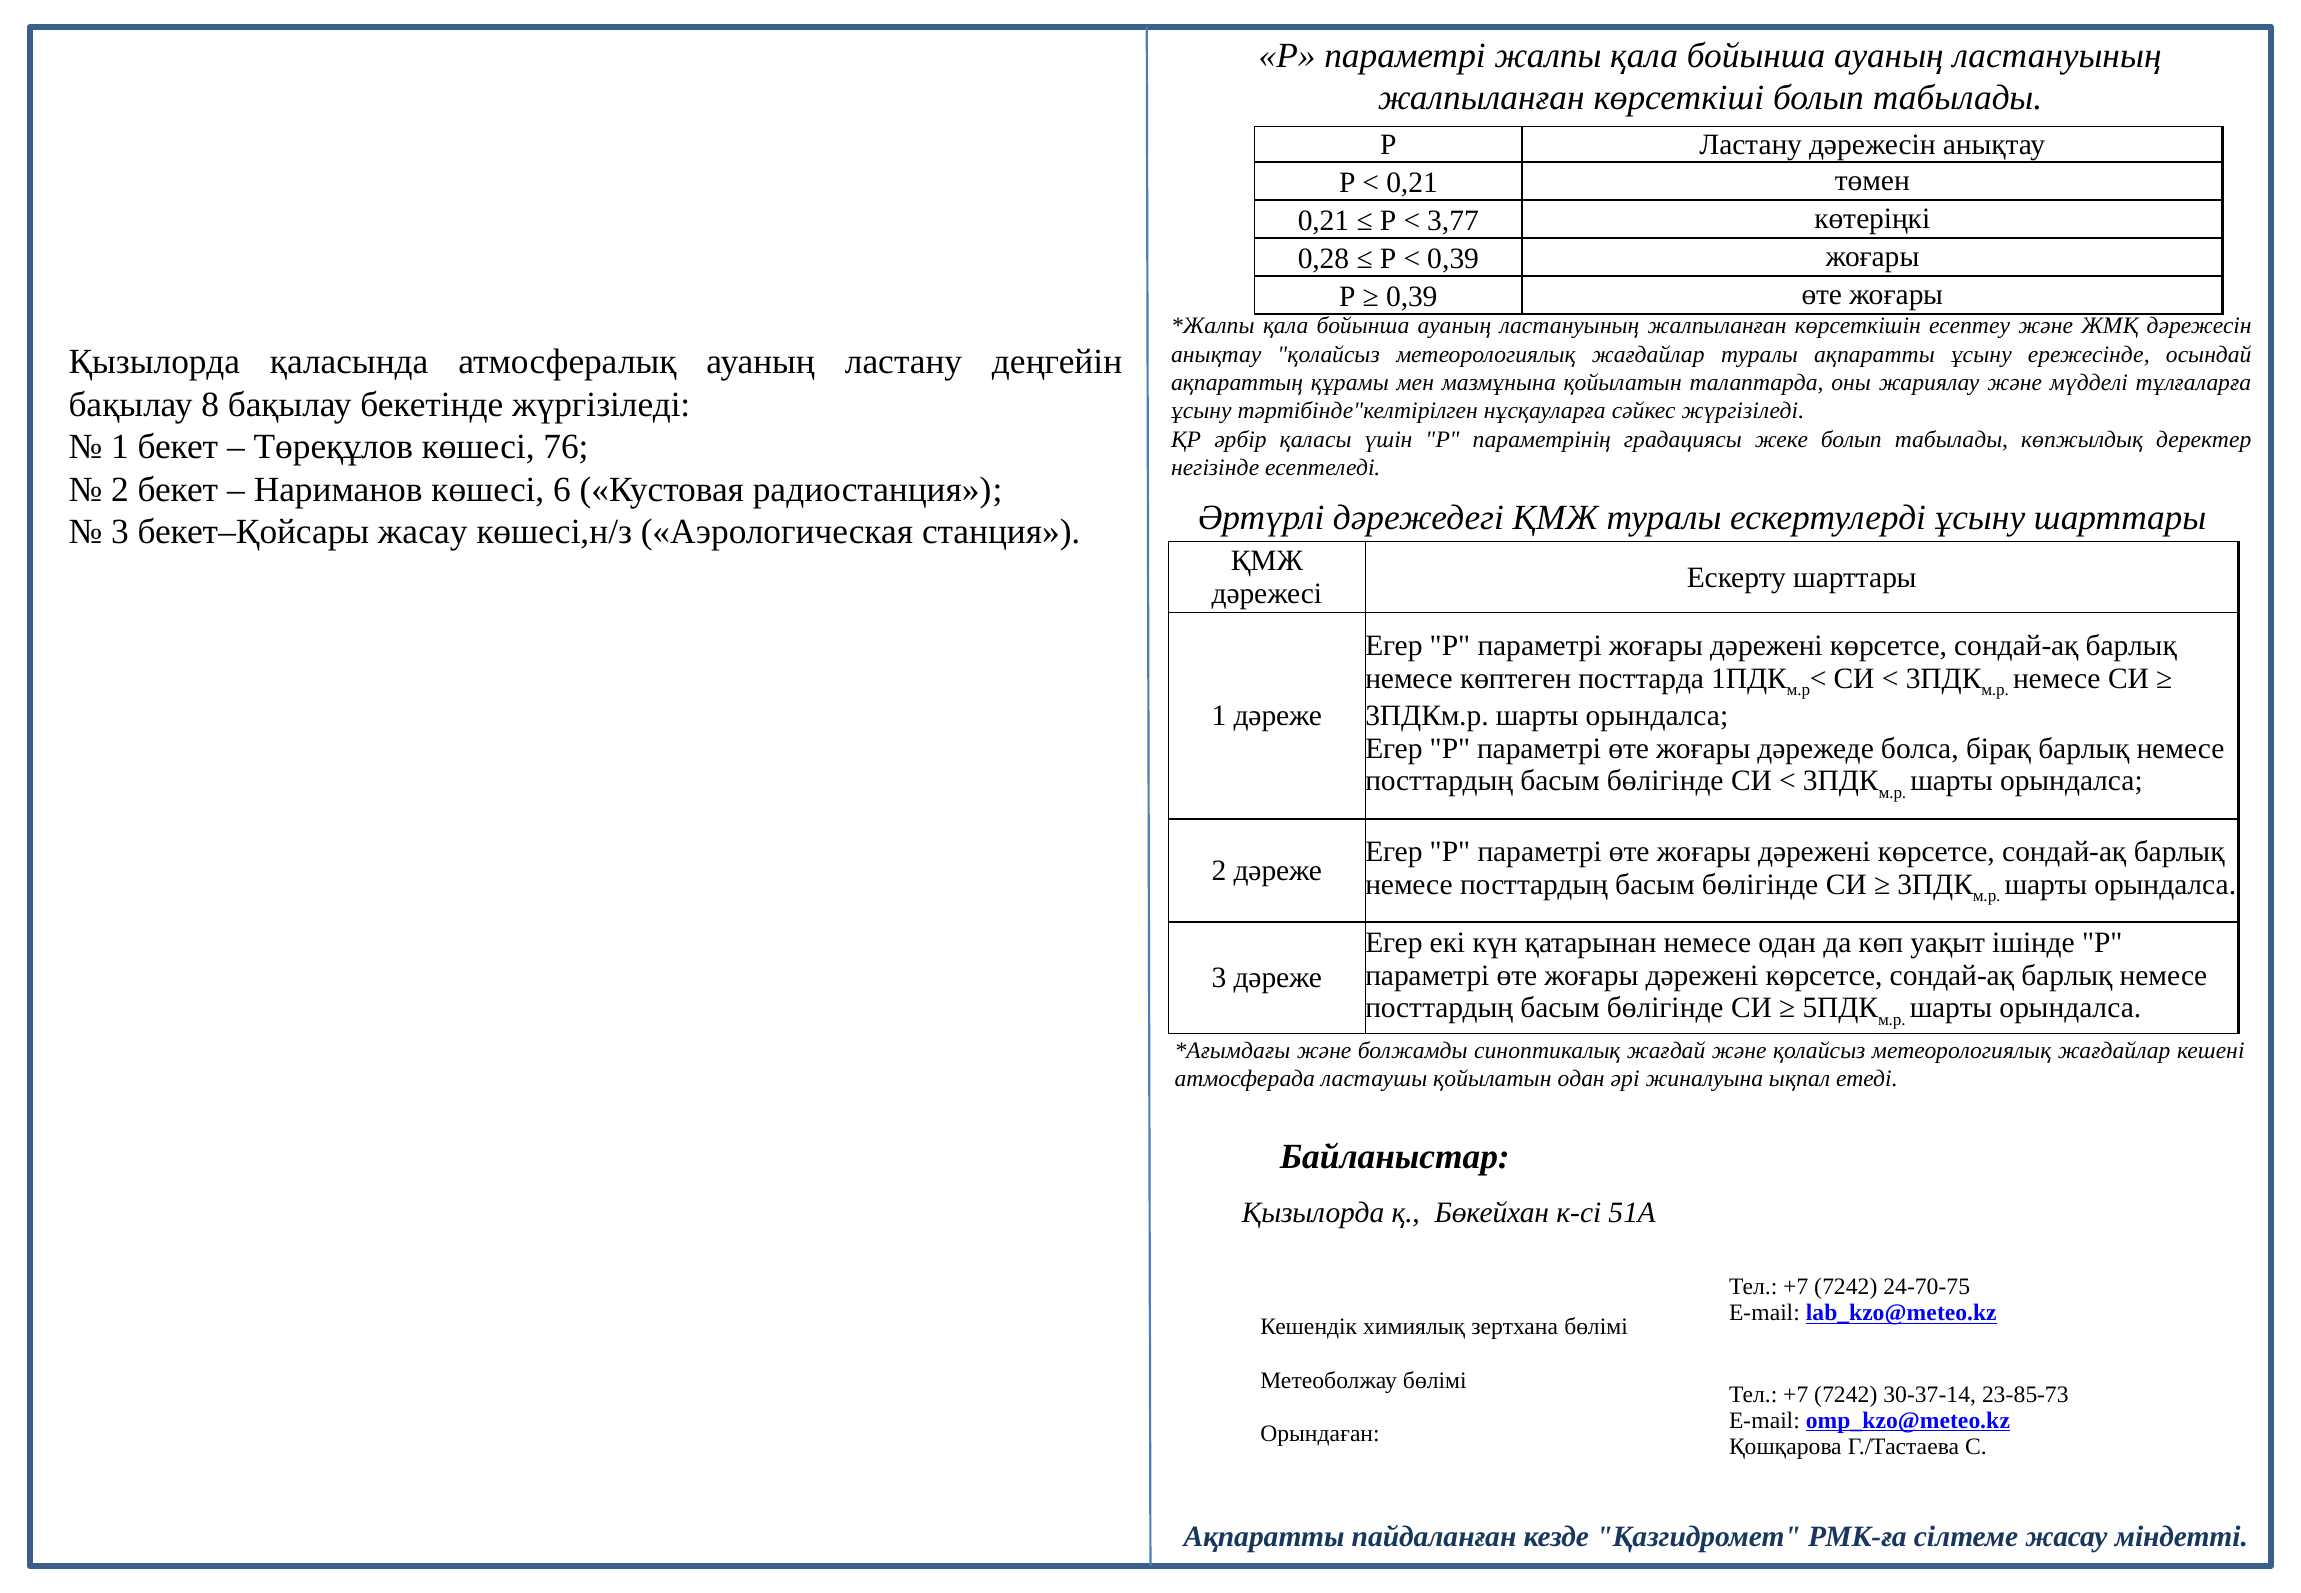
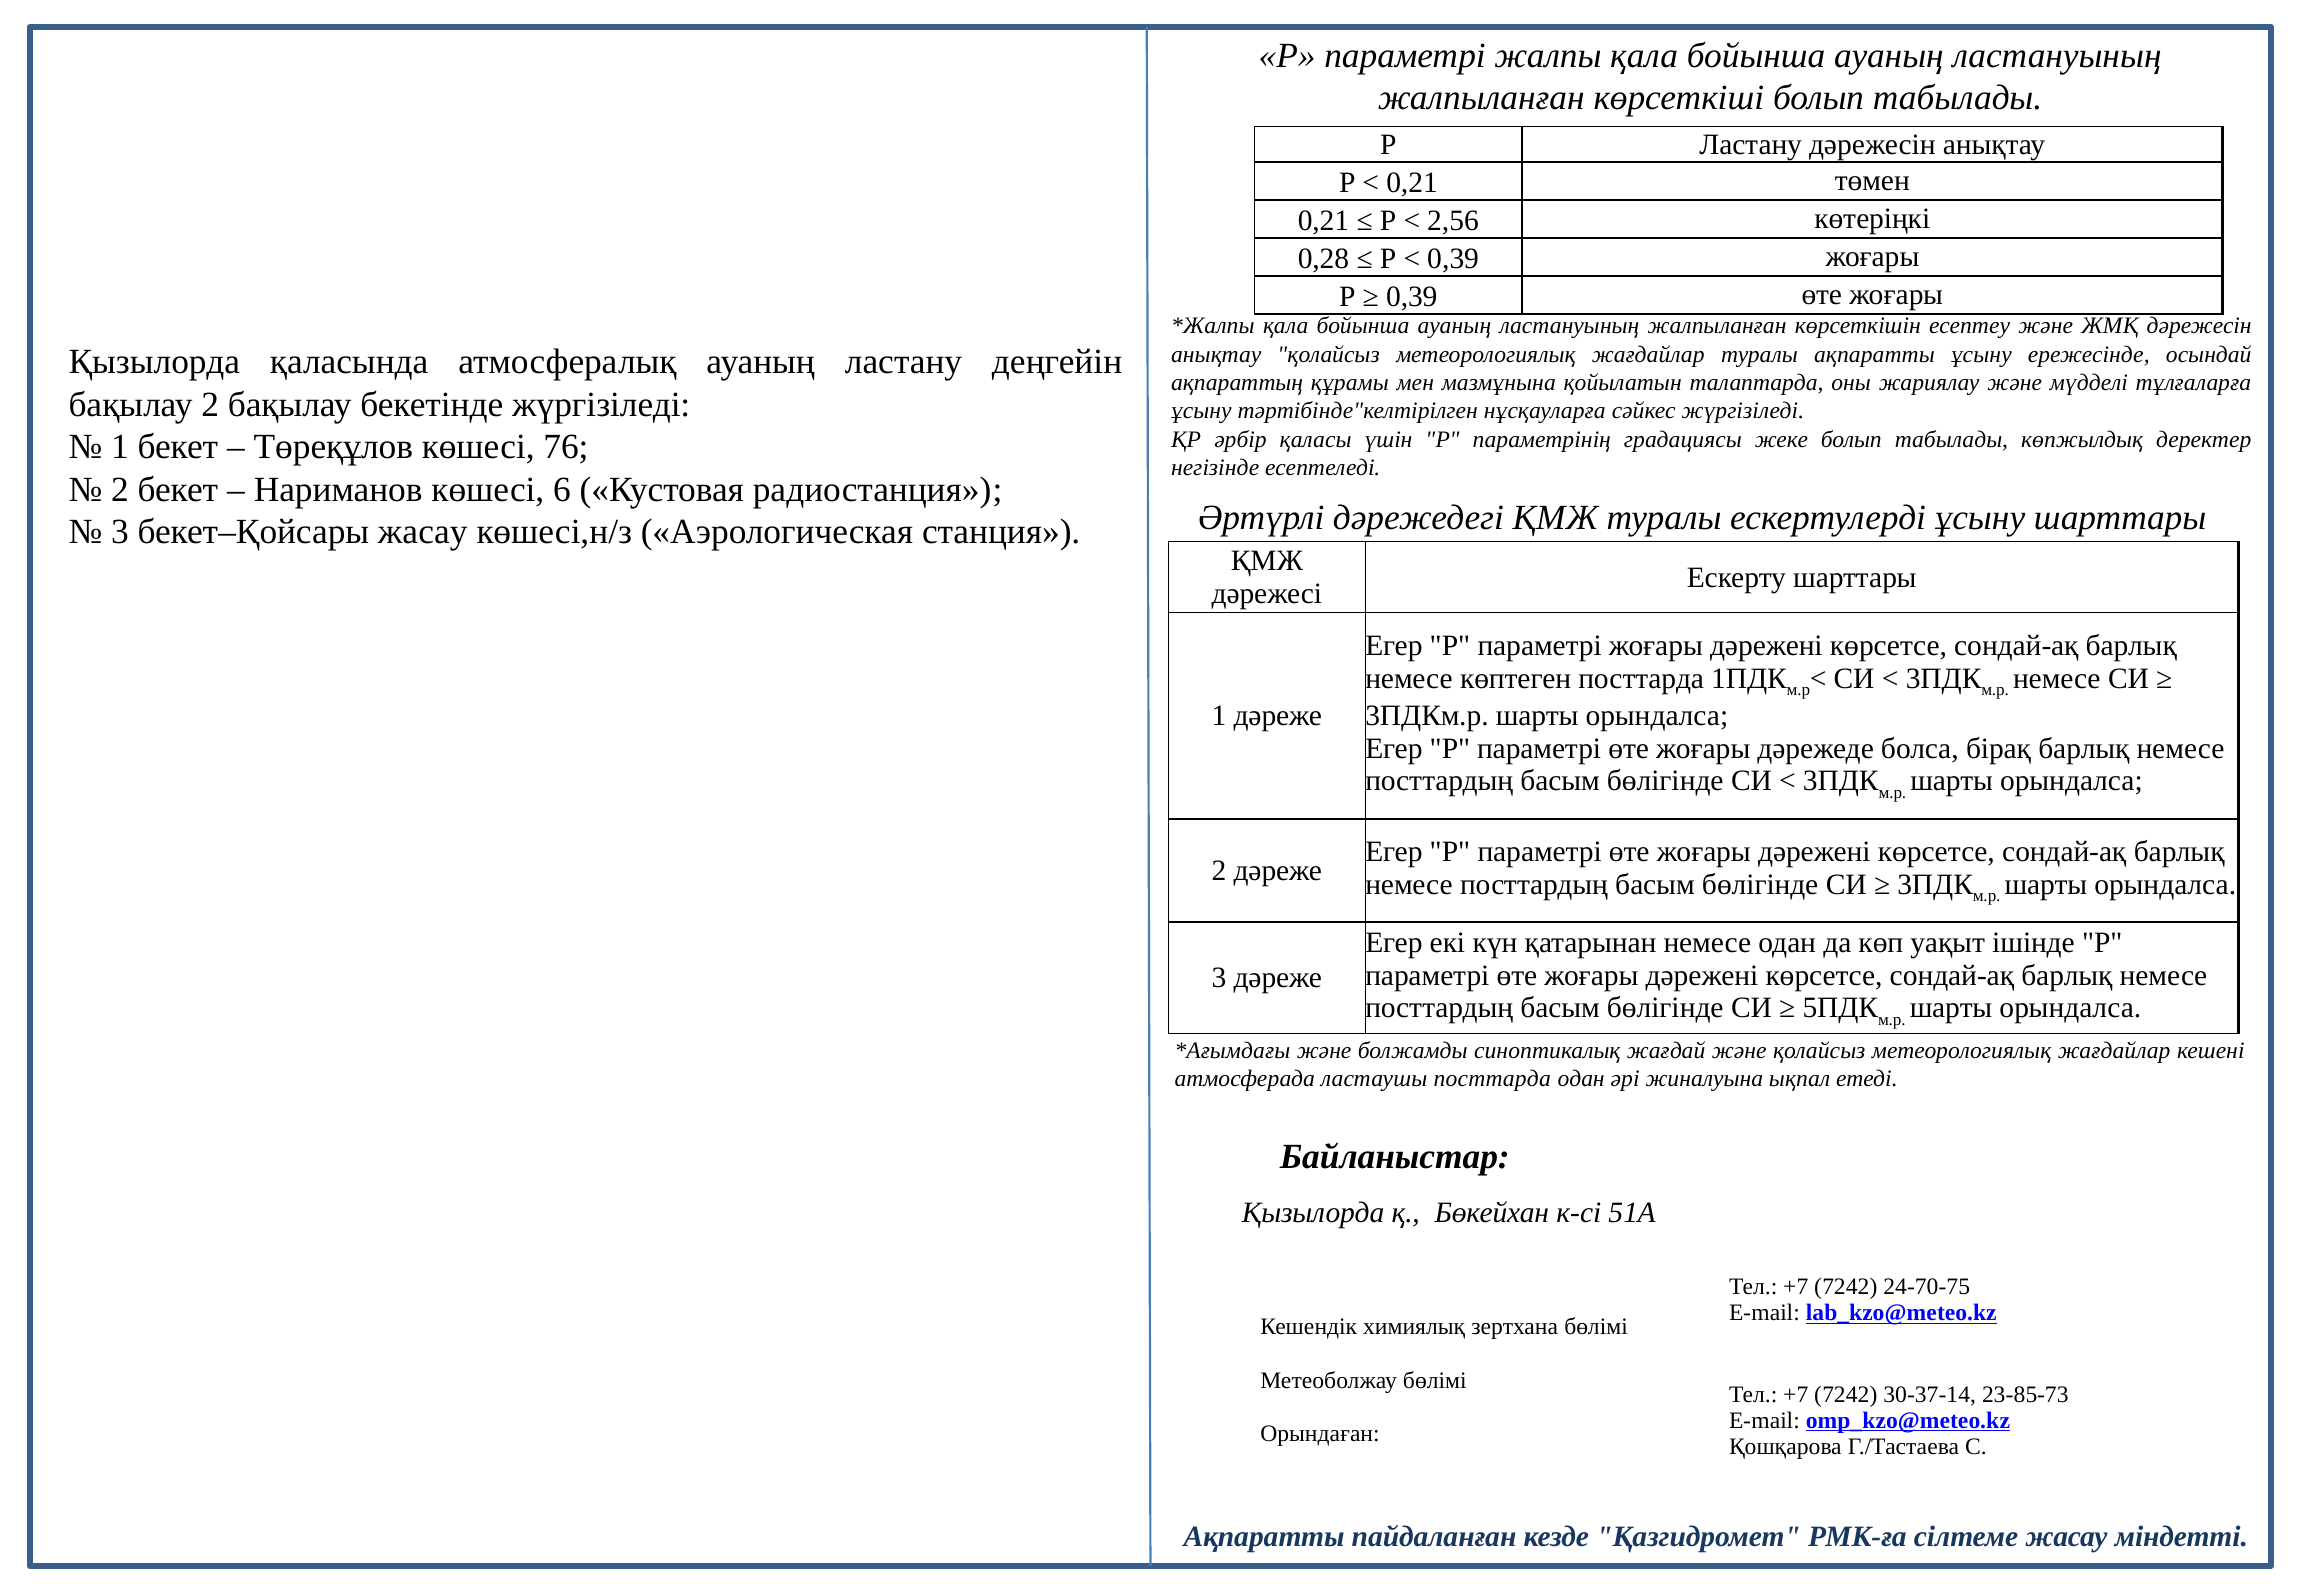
3,77: 3,77 -> 2,56
бақылау 8: 8 -> 2
ластаушы қойылатын: қойылатын -> посттарда
